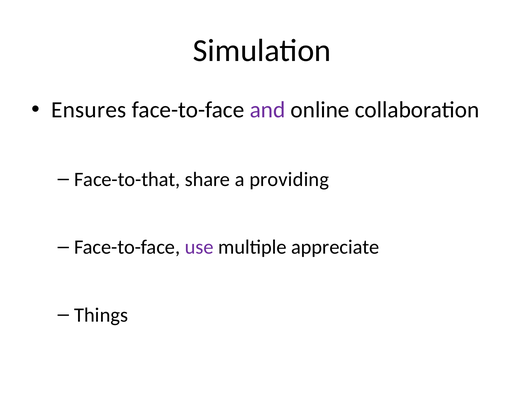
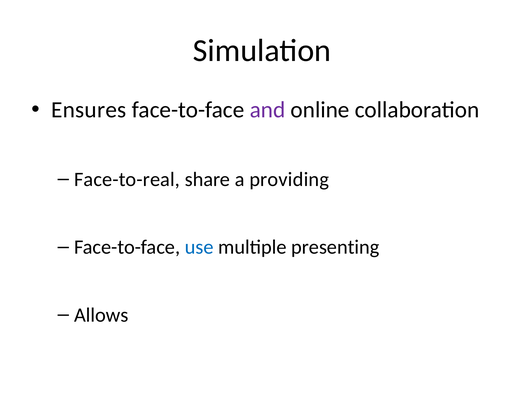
Face-to-that: Face-to-that -> Face-to-real
use colour: purple -> blue
appreciate: appreciate -> presenting
Things: Things -> Allows
